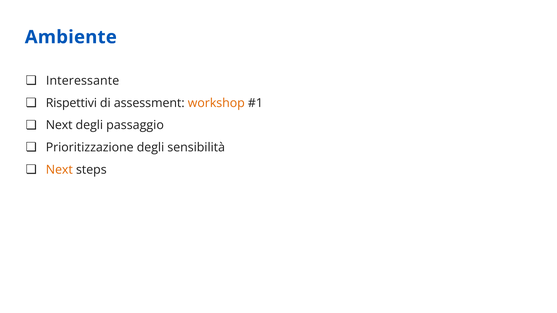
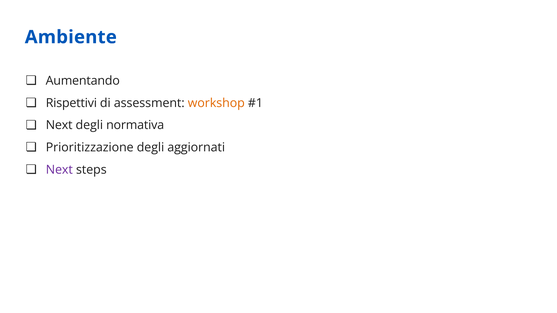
Interessante: Interessante -> Aumentando
passaggio: passaggio -> normativa
sensibilità: sensibilità -> aggiornati
Next at (59, 170) colour: orange -> purple
